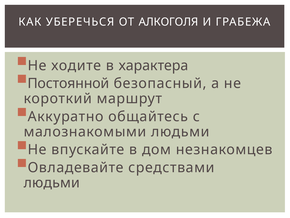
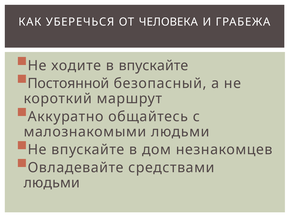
АЛКОГОЛЯ: АЛКОГОЛЯ -> ЧЕЛОВЕКА
в характера: характера -> впускайте
